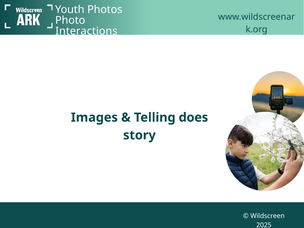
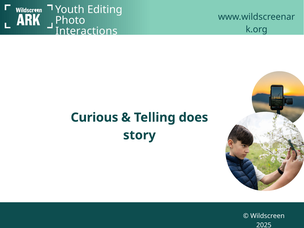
Photos: Photos -> Editing
Images: Images -> Curious
